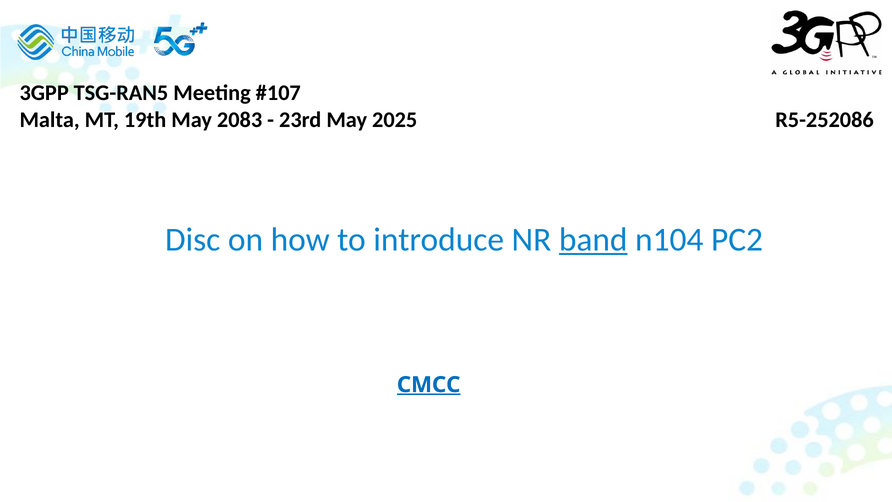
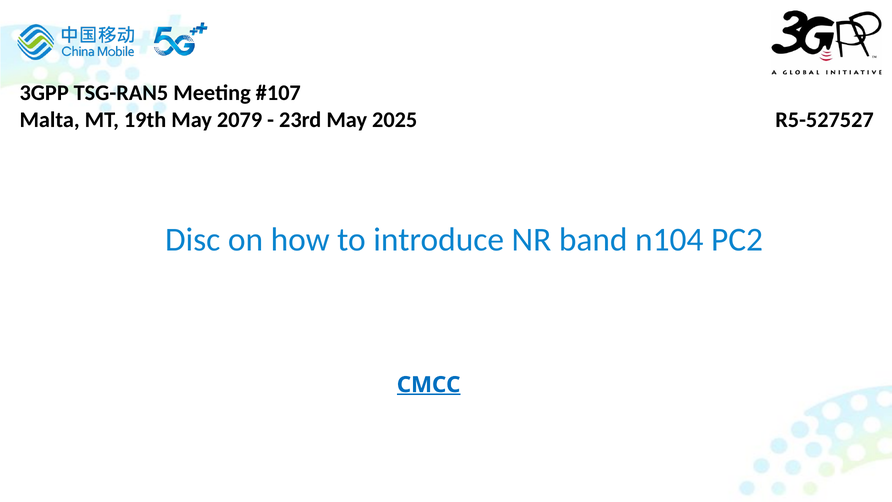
2083: 2083 -> 2079
R5-252086: R5-252086 -> R5-527527
band underline: present -> none
